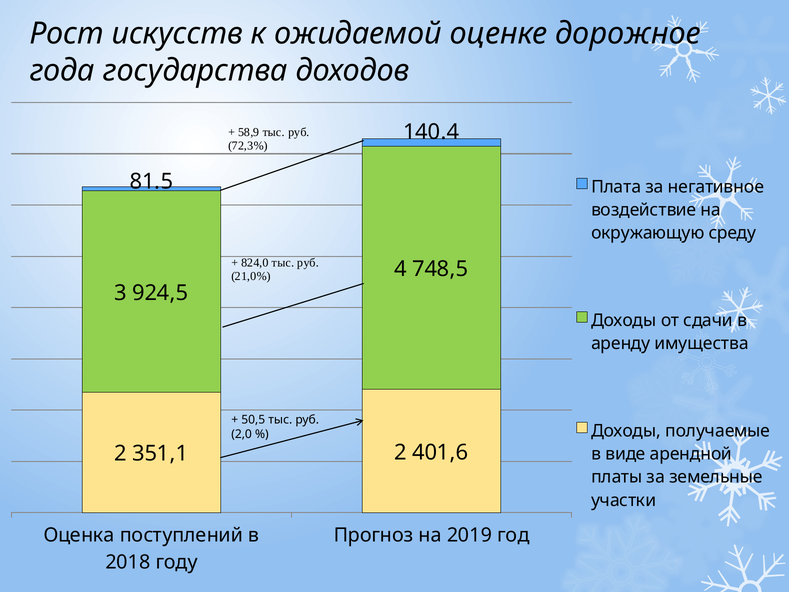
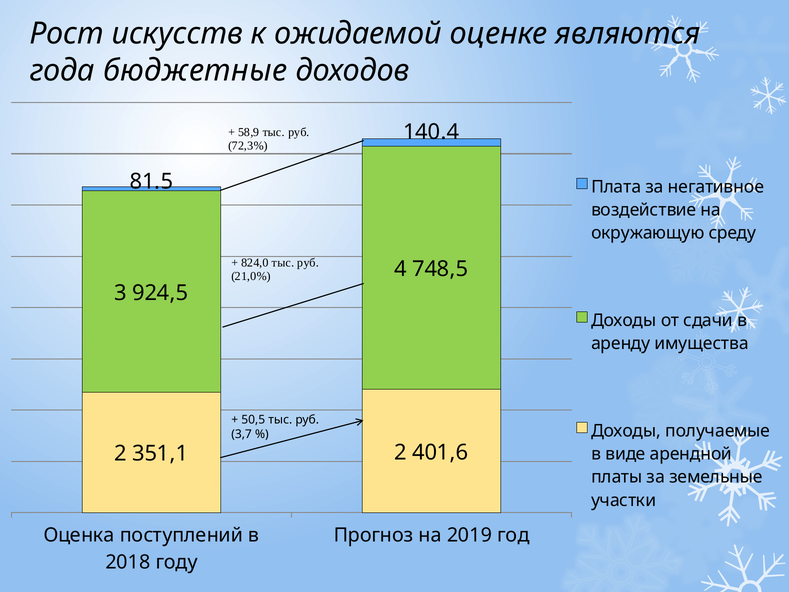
дорожное: дорожное -> являются
государства: государства -> бюджетные
2,0: 2,0 -> 3,7
